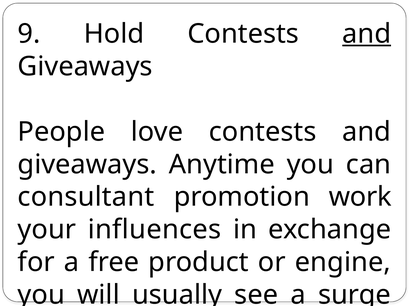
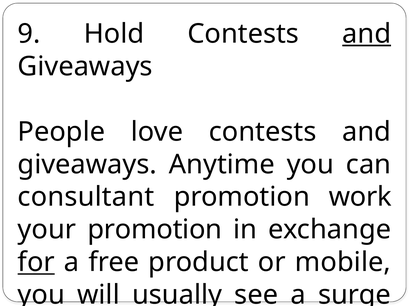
your influences: influences -> promotion
for underline: none -> present
engine: engine -> mobile
